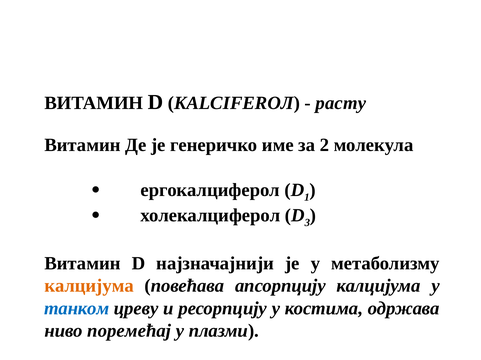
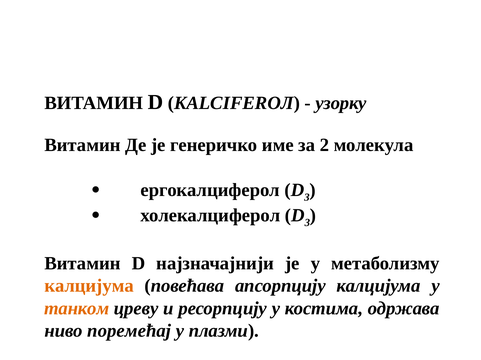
расту: расту -> узорку
ергокалциферол D 1: 1 -> 3
танком colour: blue -> orange
